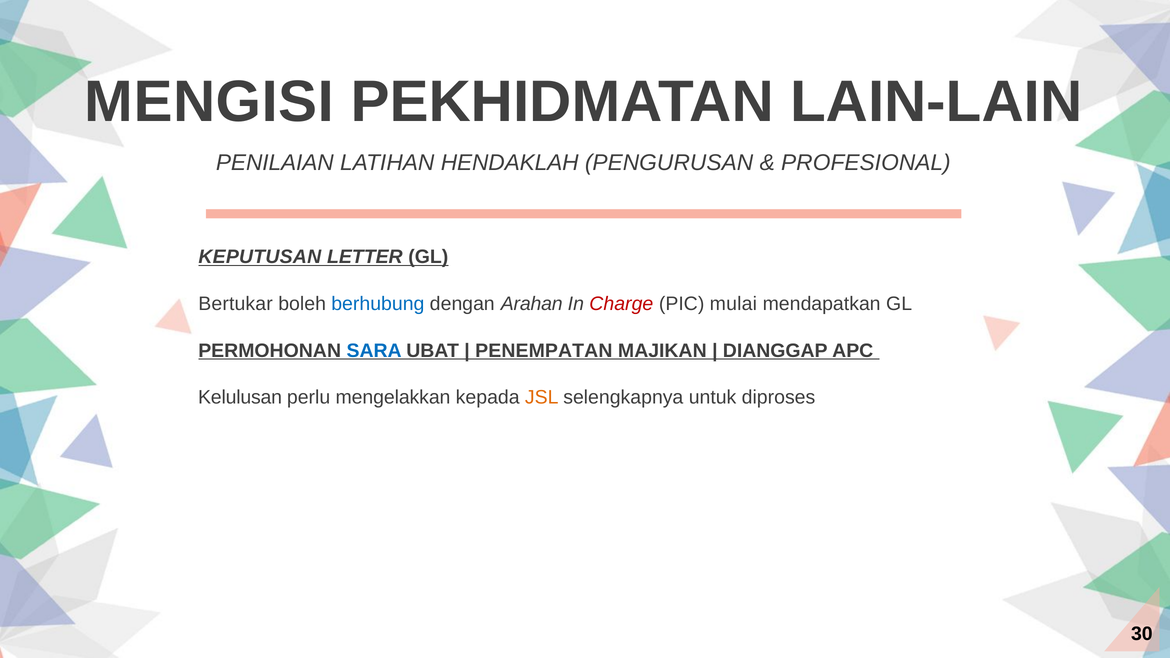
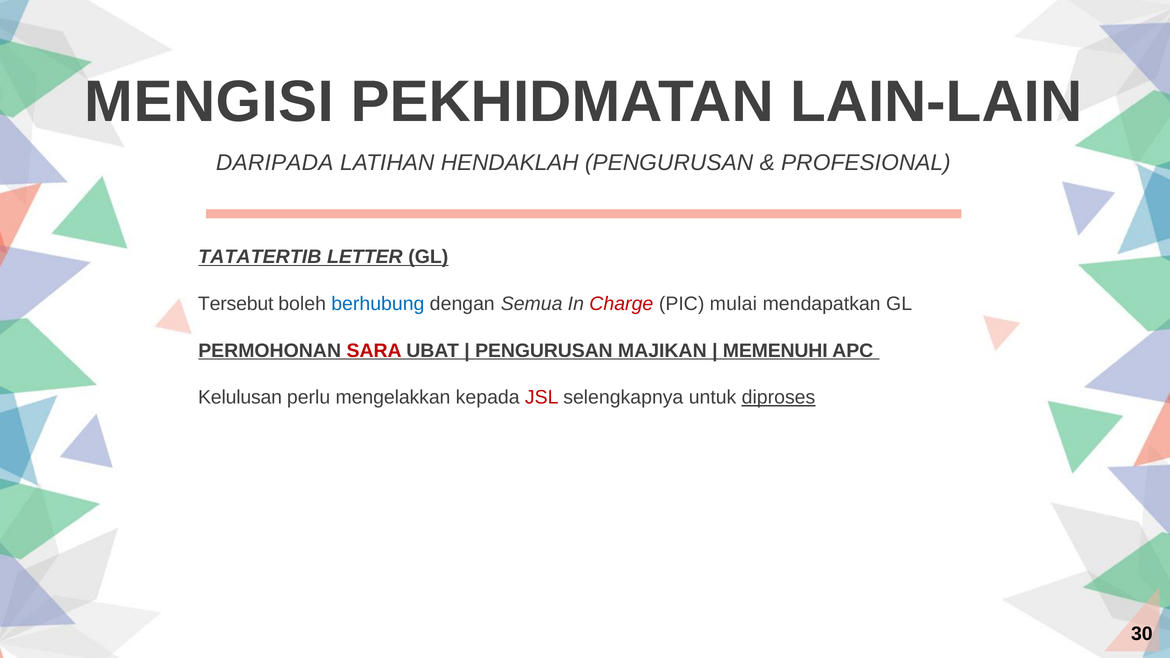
PENILAIAN: PENILAIAN -> DARIPADA
KEPUTUSAN: KEPUTUSAN -> TATATERTIB
Bertukar: Bertukar -> Tersebut
Arahan: Arahan -> Semua
SARA colour: blue -> red
PENEMPATAN at (544, 351): PENEMPATAN -> PENGURUSAN
DIANGGAP: DIANGGAP -> MEMENUHI
JSL colour: orange -> red
diproses underline: none -> present
